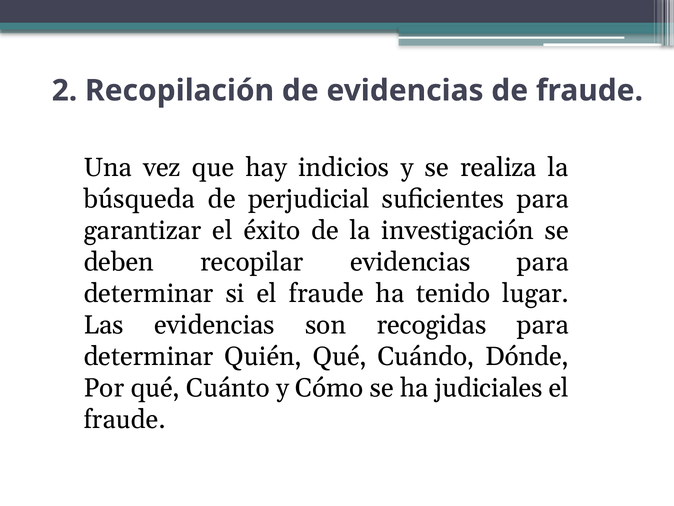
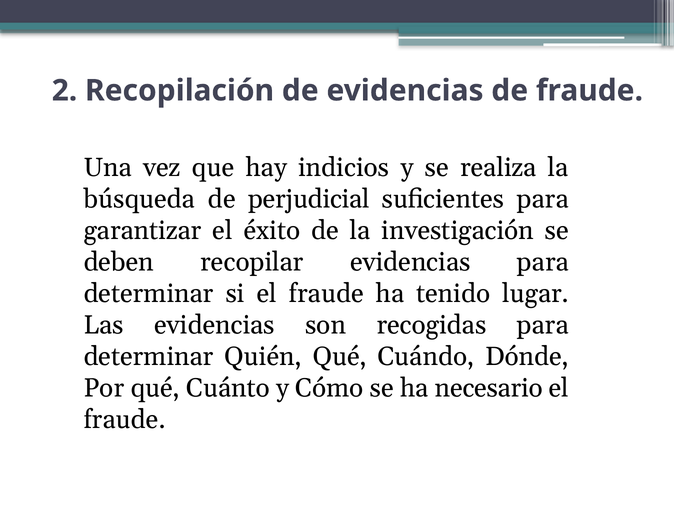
judiciales: judiciales -> necesario
